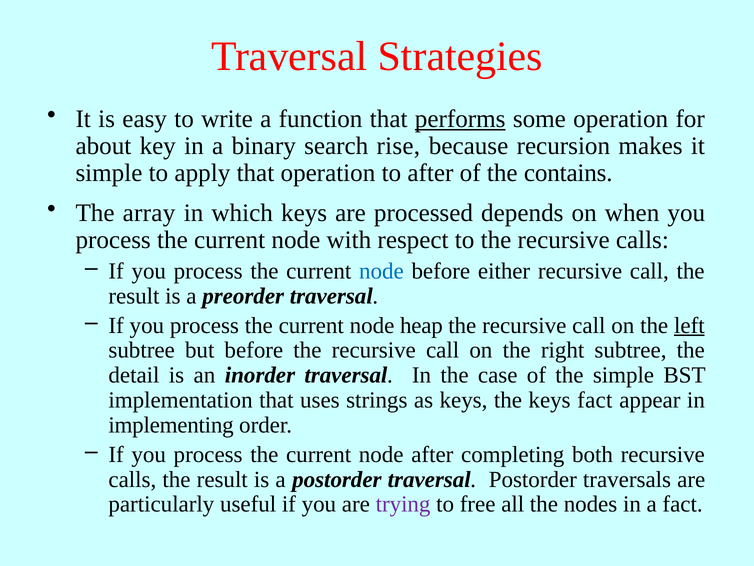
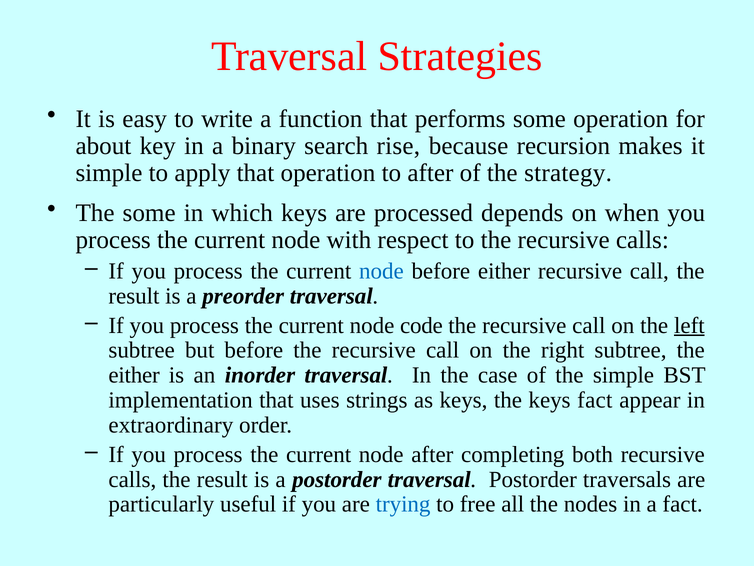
performs underline: present -> none
contains: contains -> strategy
The array: array -> some
heap: heap -> code
detail at (134, 375): detail -> either
implementing: implementing -> extraordinary
trying colour: purple -> blue
